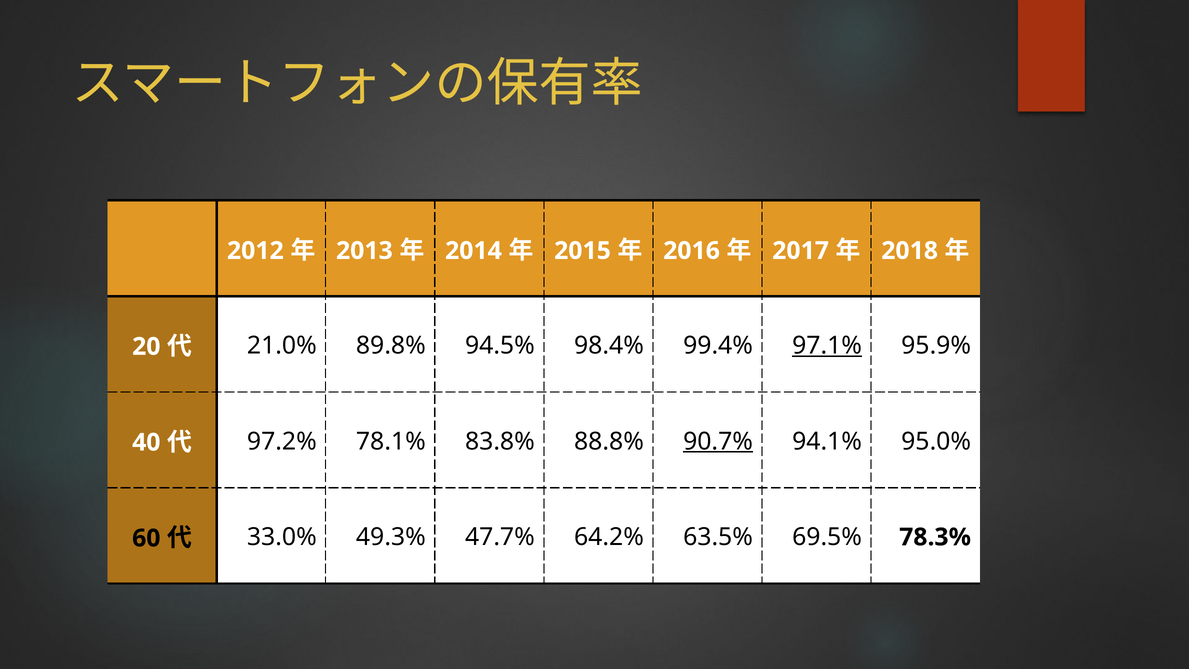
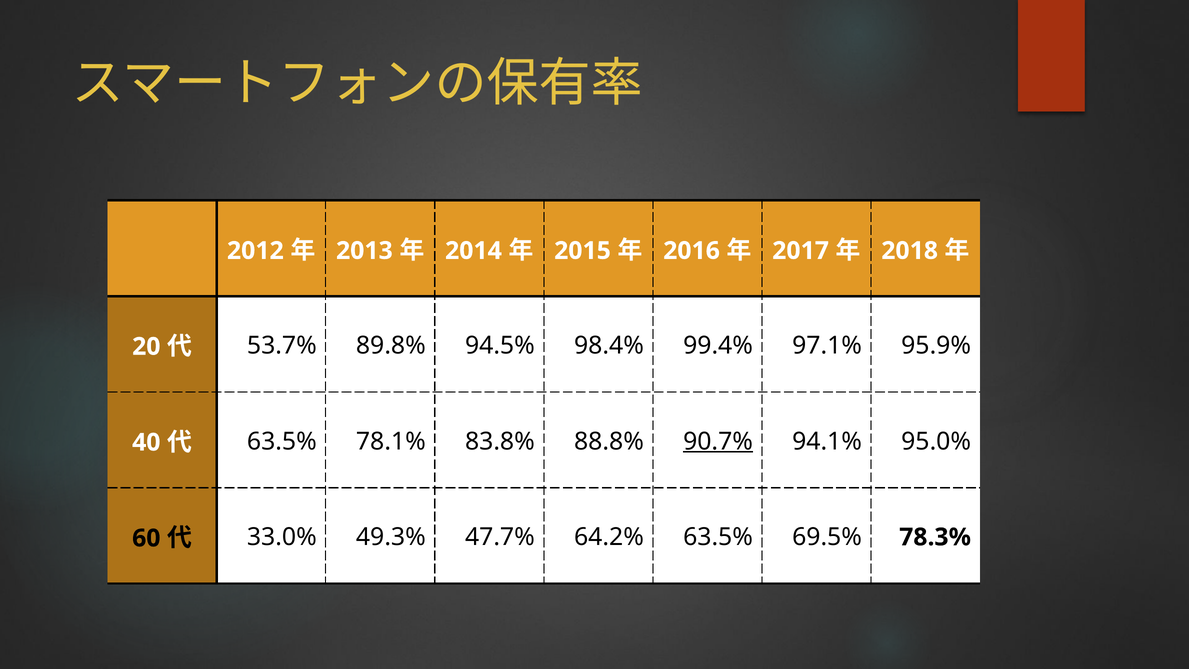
21.0%: 21.0% -> 53.7%
97.1% underline: present -> none
97.2% at (282, 441): 97.2% -> 63.5%
